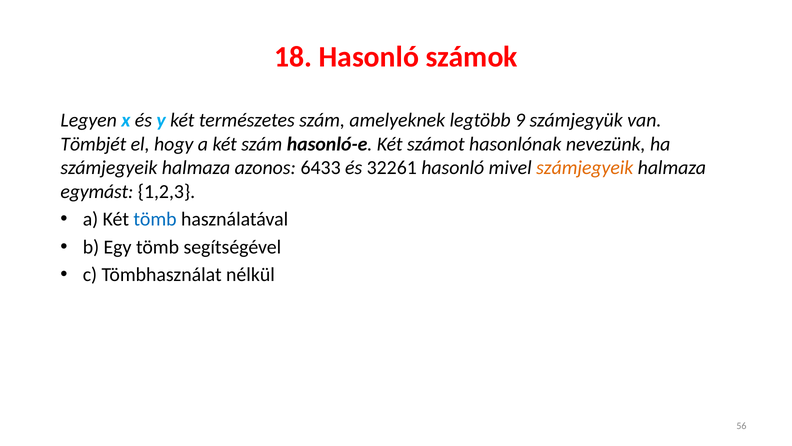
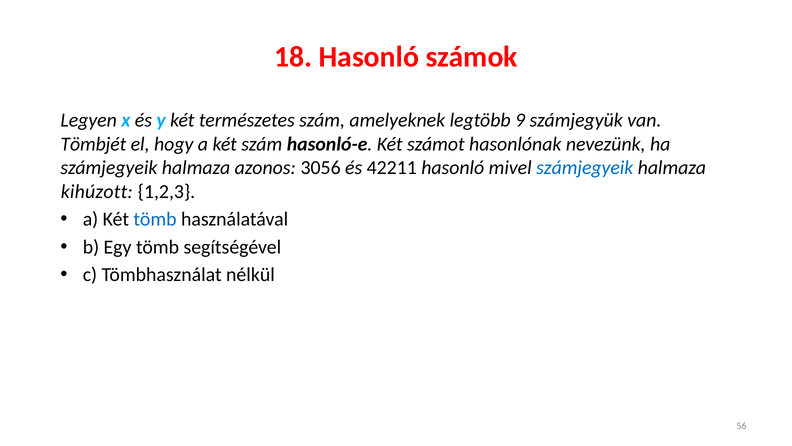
6433: 6433 -> 3056
32261: 32261 -> 42211
számjegyeik at (585, 168) colour: orange -> blue
egymást: egymást -> kihúzott
